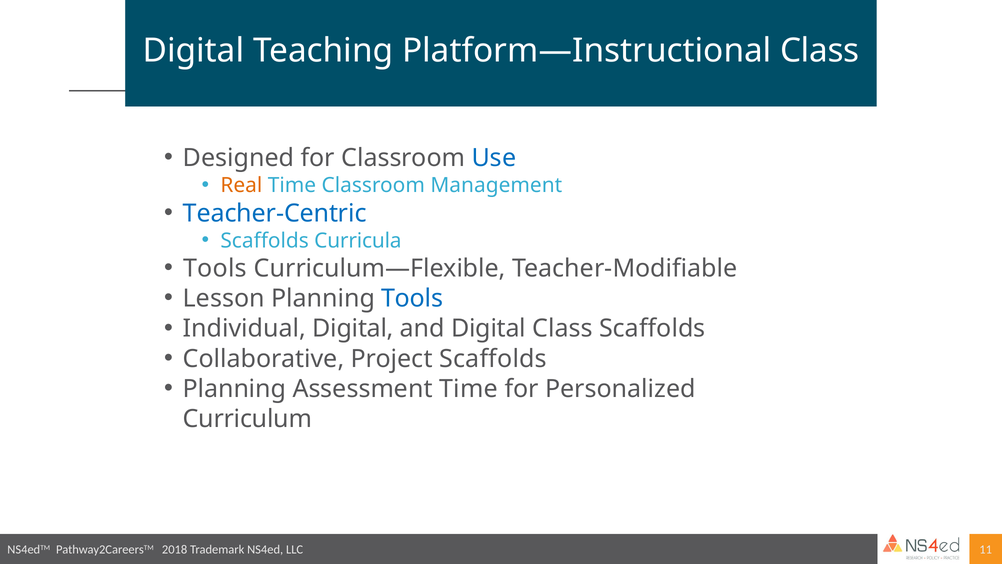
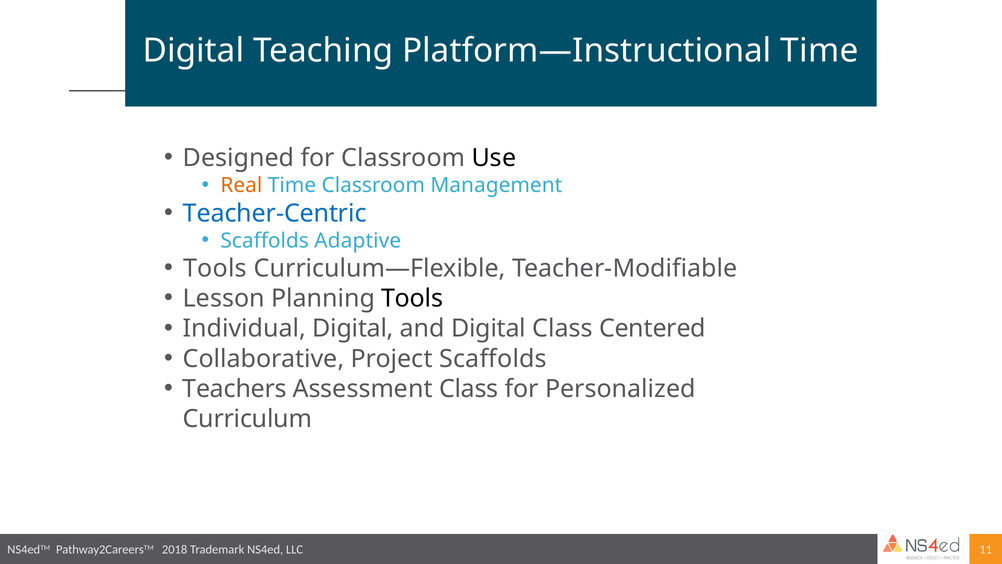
Platform—Instructional Class: Class -> Time
Use colour: blue -> black
Curricula: Curricula -> Adaptive
Tools at (412, 298) colour: blue -> black
Class Scaffolds: Scaffolds -> Centered
Planning at (234, 389): Planning -> Teachers
Assessment Time: Time -> Class
